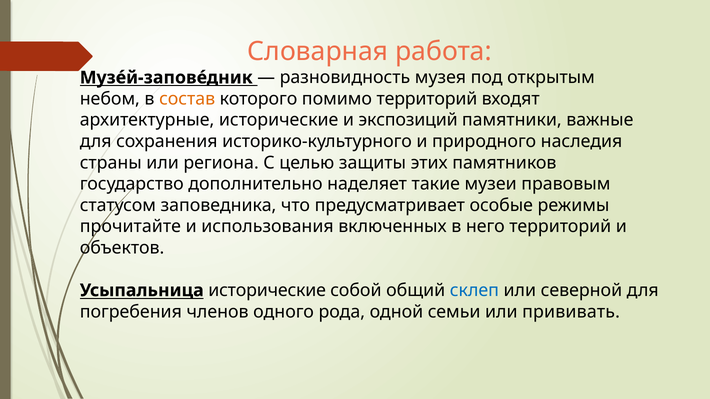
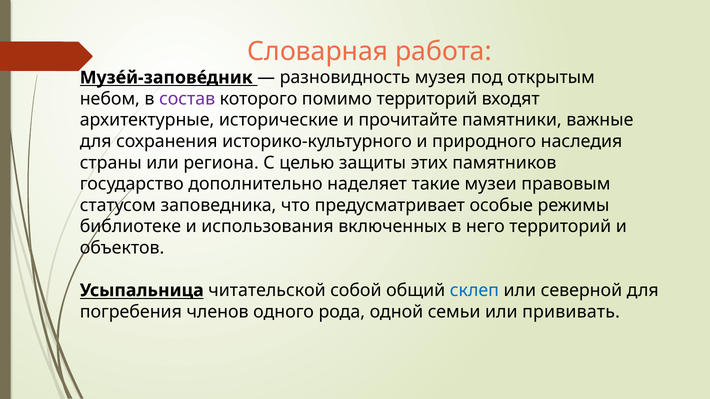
состав colour: orange -> purple
экспозиций: экспозиций -> прочитайте
прочитайте: прочитайте -> библиотеке
Усыпальница исторические: исторические -> читательской
